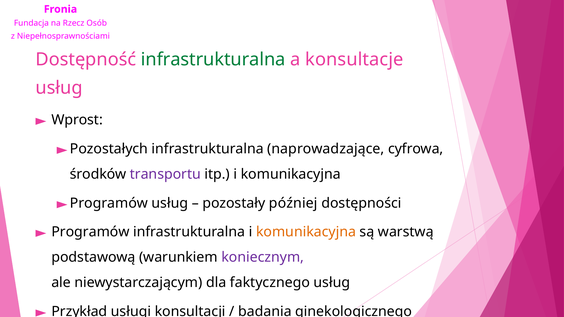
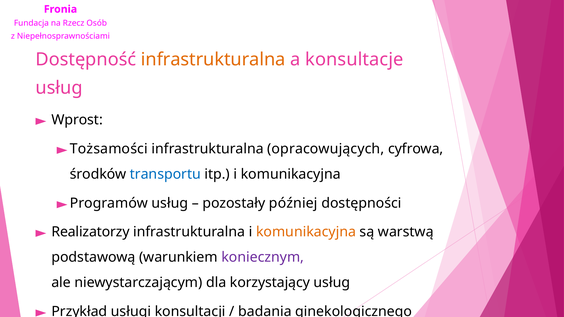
infrastrukturalna at (213, 59) colour: green -> orange
Pozostałych: Pozostałych -> Tożsamości
naprowadzające: naprowadzające -> opracowujących
transportu colour: purple -> blue
Programów at (90, 232): Programów -> Realizatorzy
faktycznego: faktycznego -> korzystający
